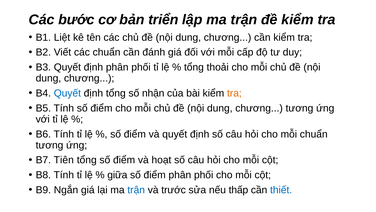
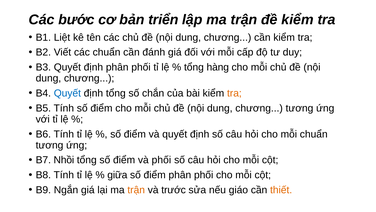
thoải: thoải -> hàng
nhận: nhận -> chắn
Tiên: Tiên -> Nhồi
và hoạt: hoạt -> phối
trận at (136, 190) colour: blue -> orange
thấp: thấp -> giáo
thiết colour: blue -> orange
